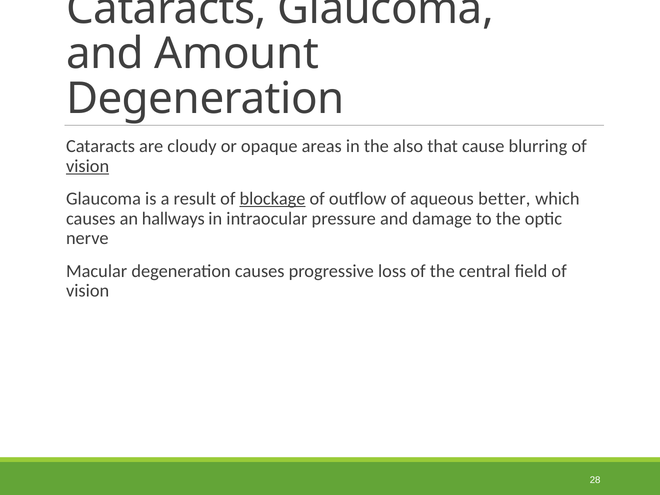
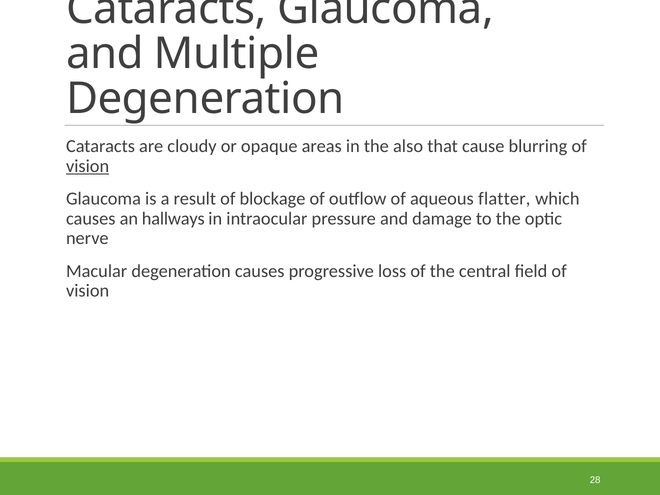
Amount: Amount -> Multiple
blockage underline: present -> none
better: better -> flatter
